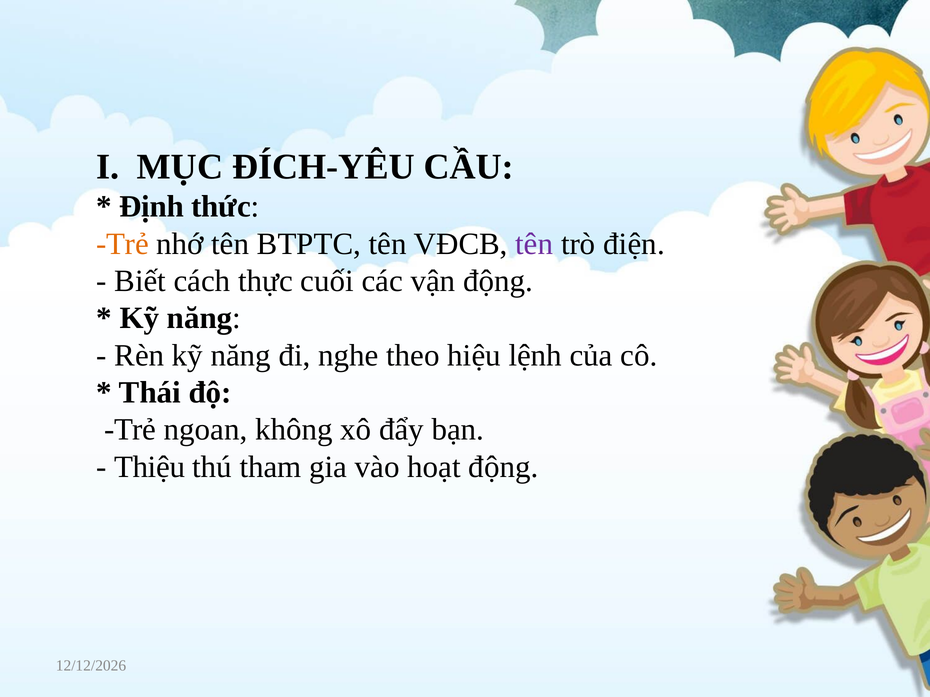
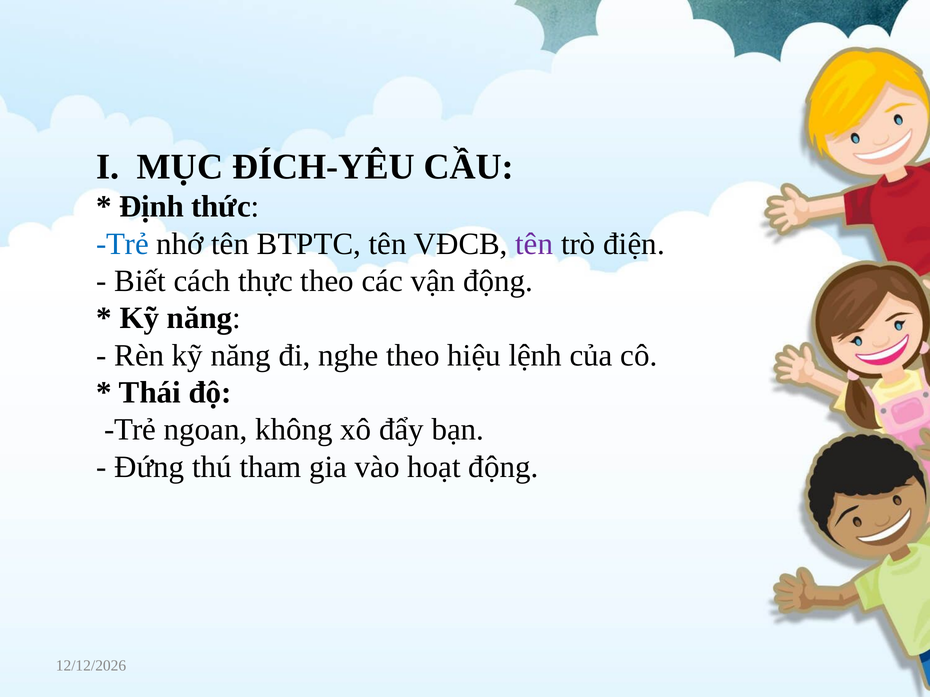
Trẻ at (123, 244) colour: orange -> blue
thực cuối: cuối -> theo
Thiệu: Thiệu -> Đứng
